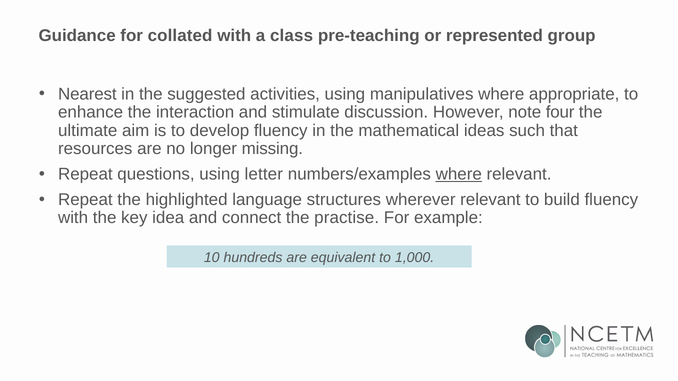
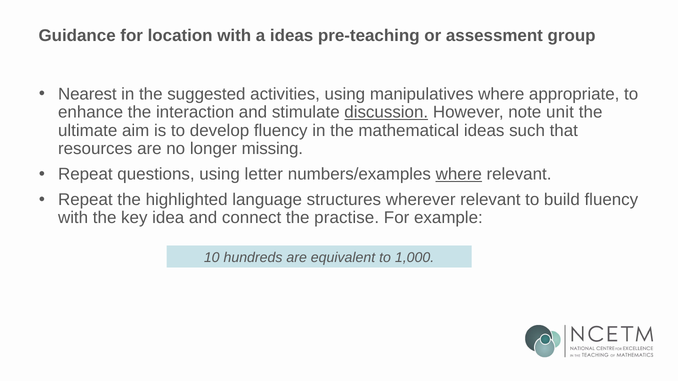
collated: collated -> location
a class: class -> ideas
represented: represented -> assessment
discussion underline: none -> present
four: four -> unit
